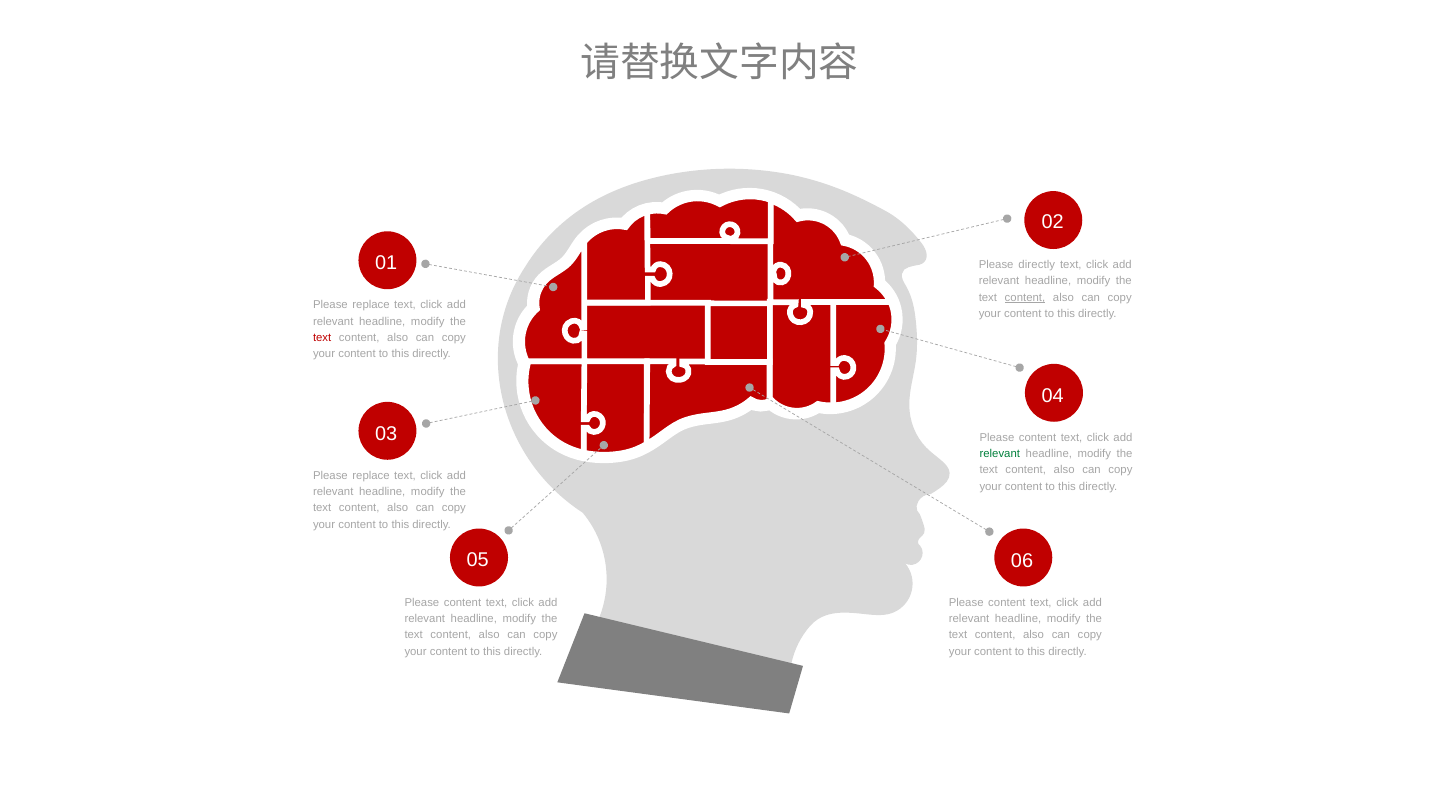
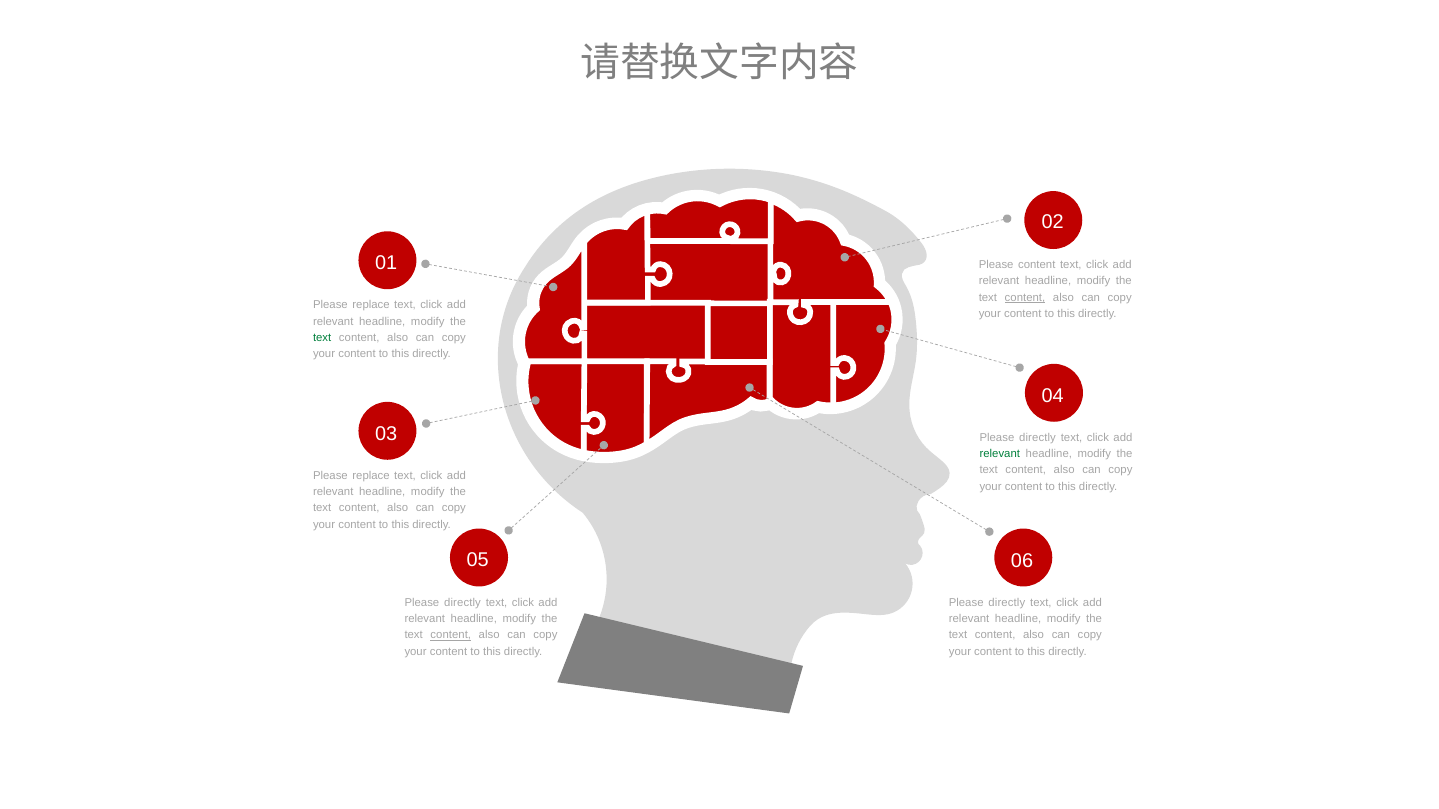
Please directly: directly -> content
text at (322, 338) colour: red -> green
content at (1038, 438): content -> directly
content at (463, 603): content -> directly
content at (1007, 603): content -> directly
content at (451, 635) underline: none -> present
